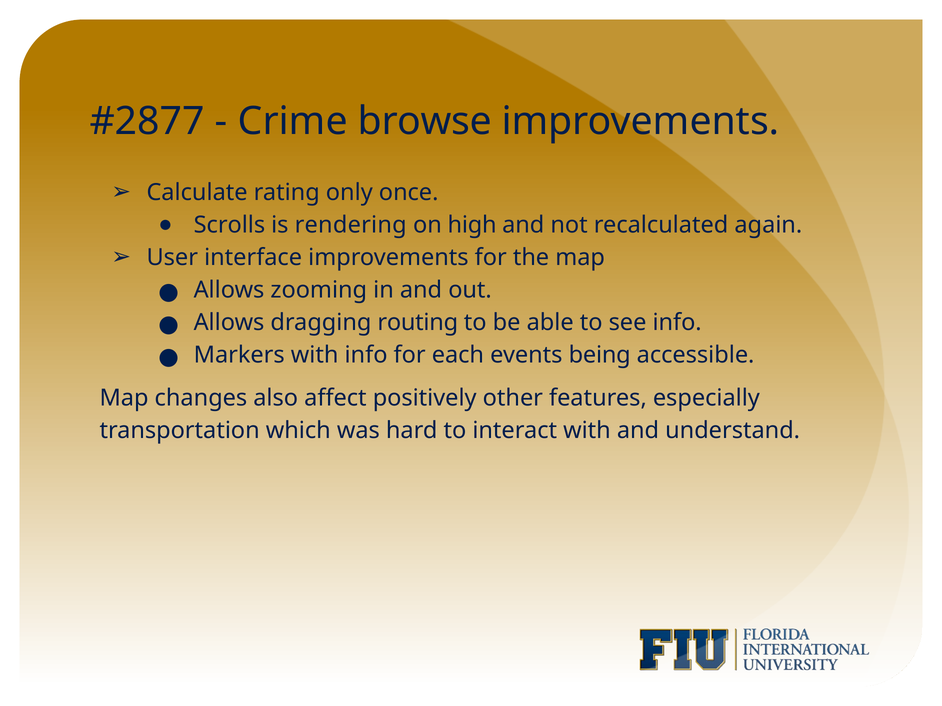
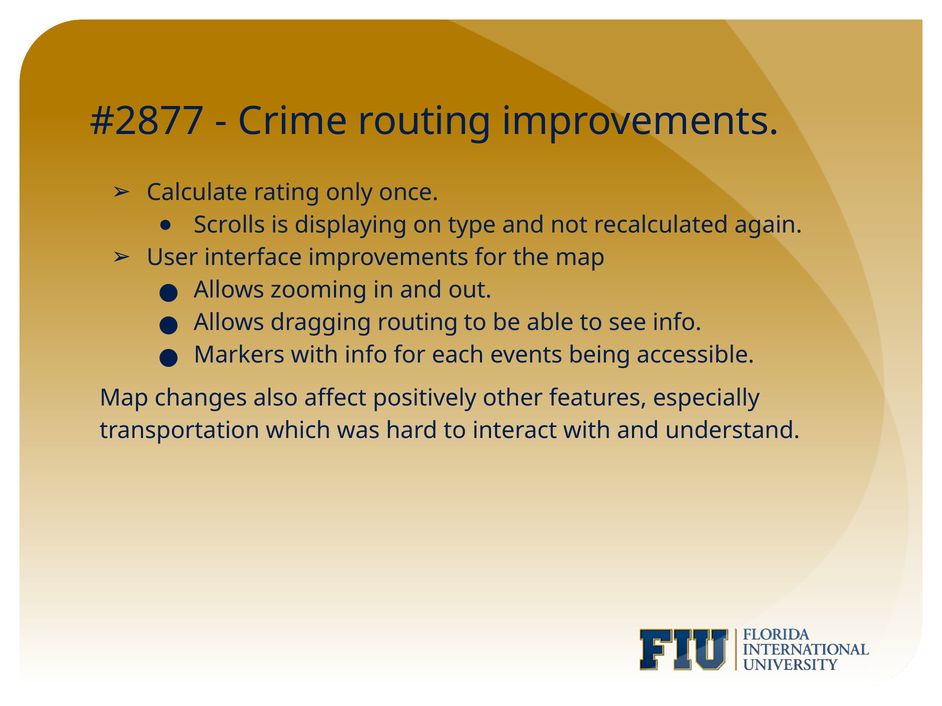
Crime browse: browse -> routing
rendering: rendering -> displaying
high: high -> type
